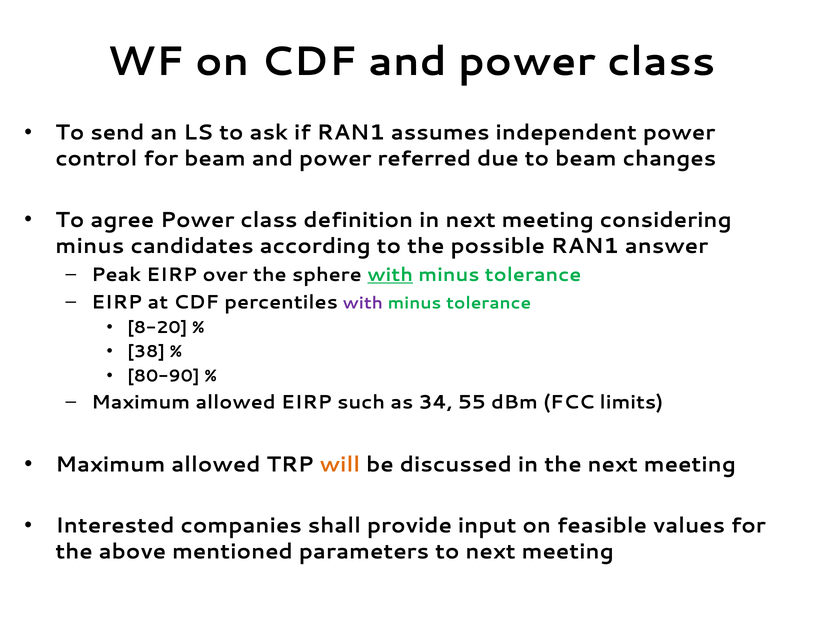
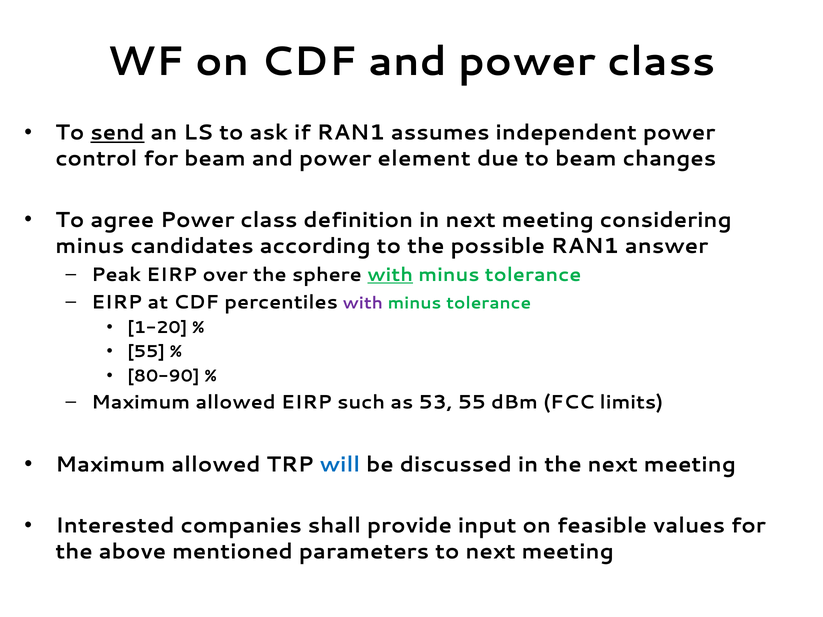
send underline: none -> present
referred: referred -> element
8-20: 8-20 -> 1-20
38 at (146, 352): 38 -> 55
34: 34 -> 53
will colour: orange -> blue
